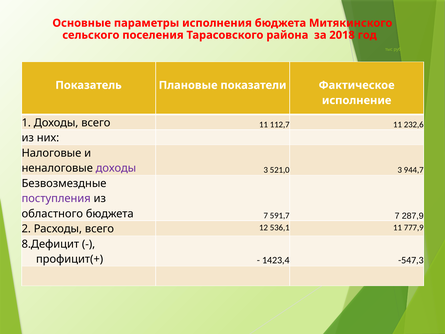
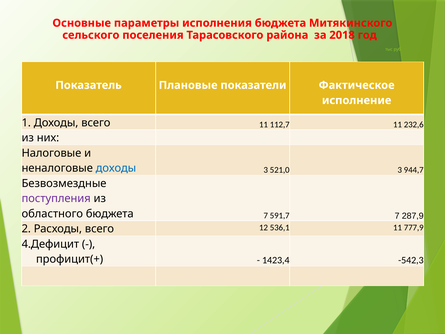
доходы at (116, 168) colour: purple -> blue
8.Дефицит: 8.Дефицит -> 4.Дефицит
-547,3: -547,3 -> -542,3
